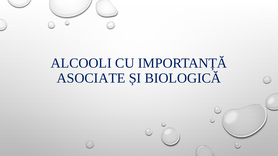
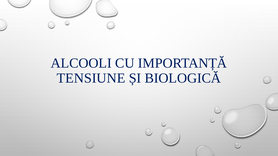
ASOCIATE: ASOCIATE -> TENSIUNE
